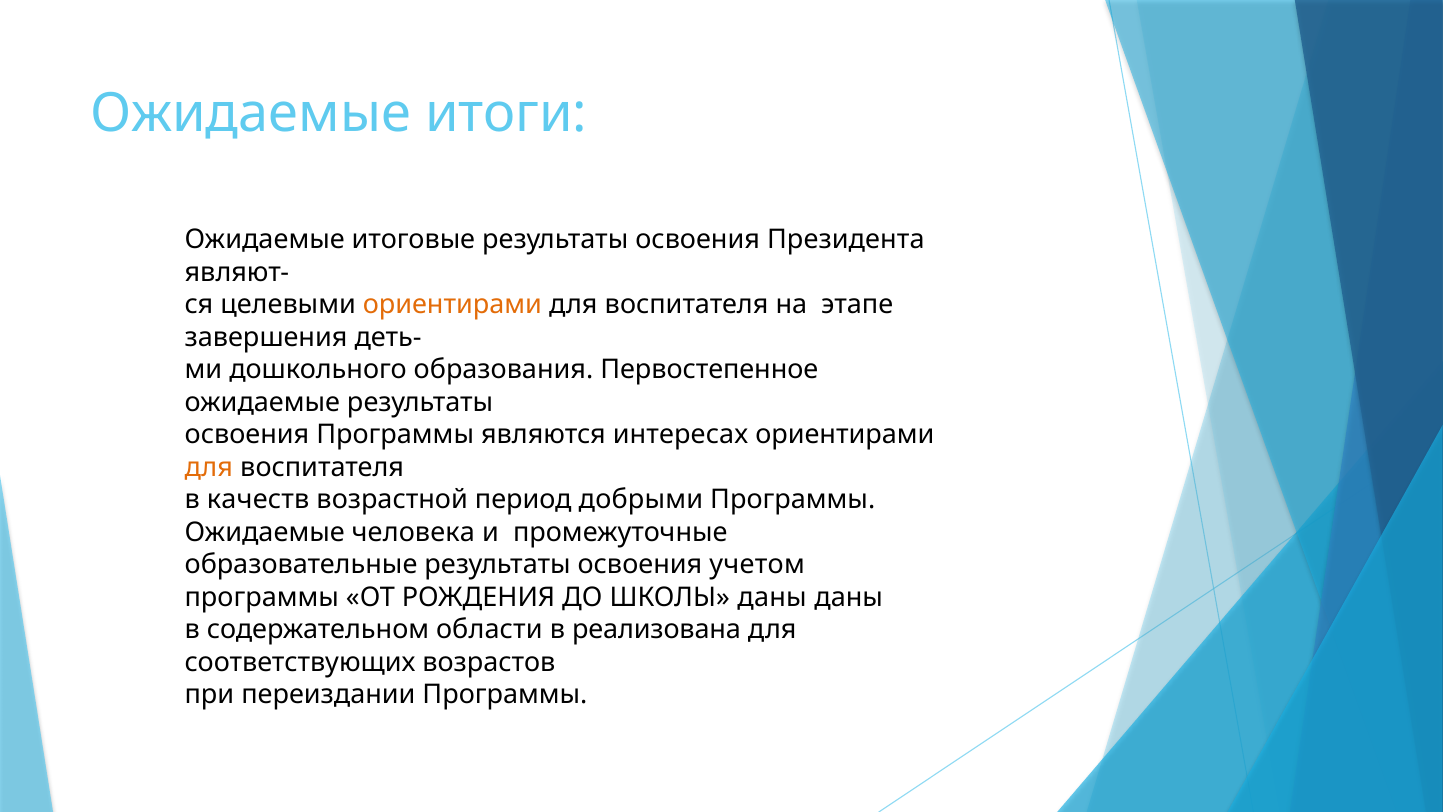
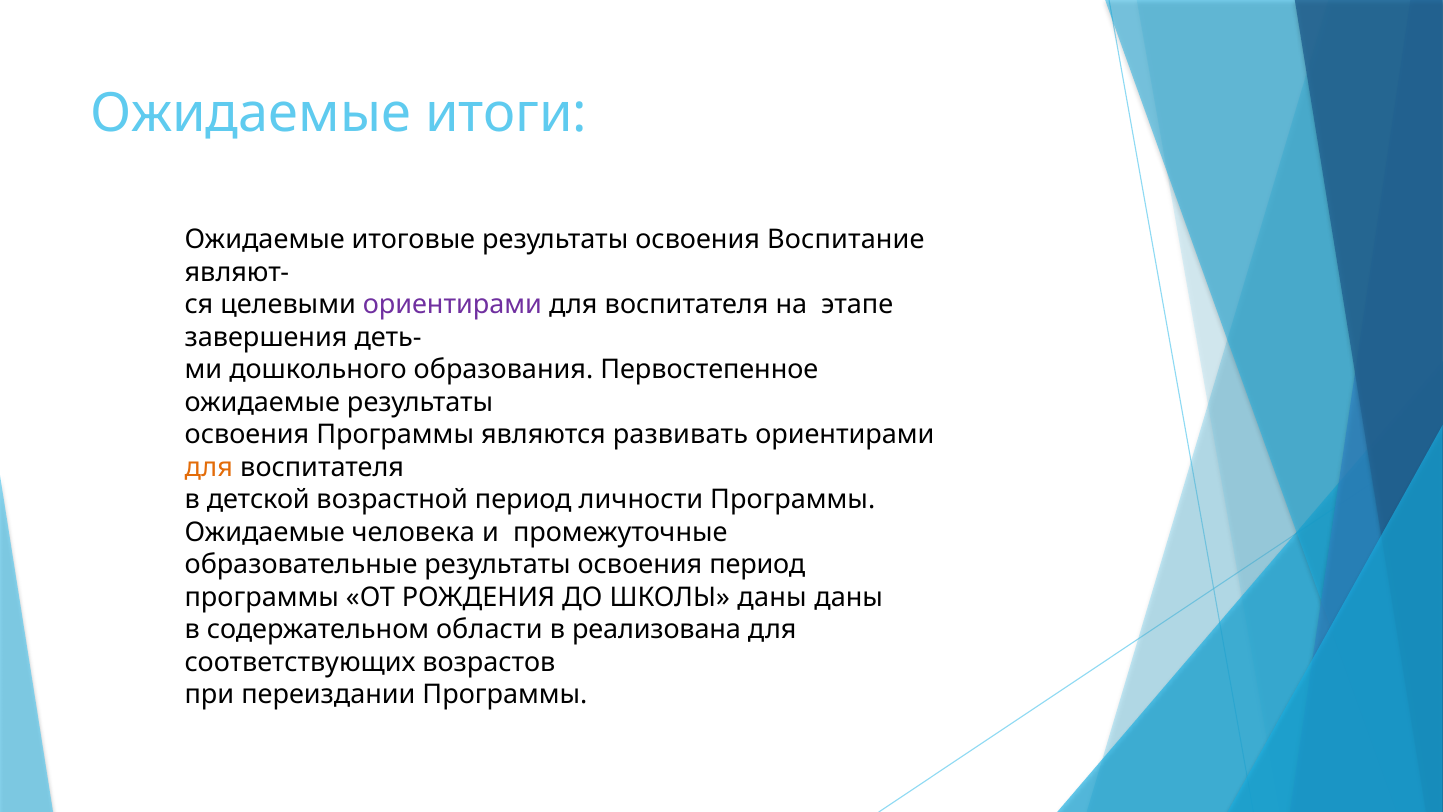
Президента: Президента -> Воспитание
ориентирами at (452, 305) colour: orange -> purple
интересах: интересах -> развивать
качеств: качеств -> детской
добрыми: добрыми -> личности
освоения учетом: учетом -> период
